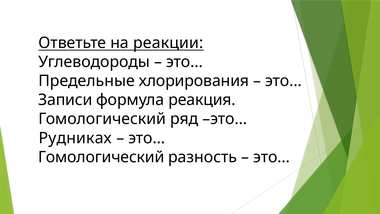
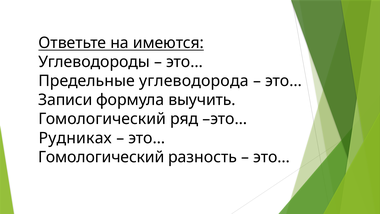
реакции: реакции -> имеются
хлорирования: хлорирования -> углеводорода
реакция: реакция -> выучить
